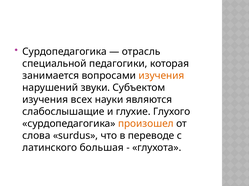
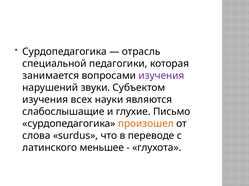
изучения at (161, 76) colour: orange -> purple
Глухого: Глухого -> Письмо
большая: большая -> меньшее
